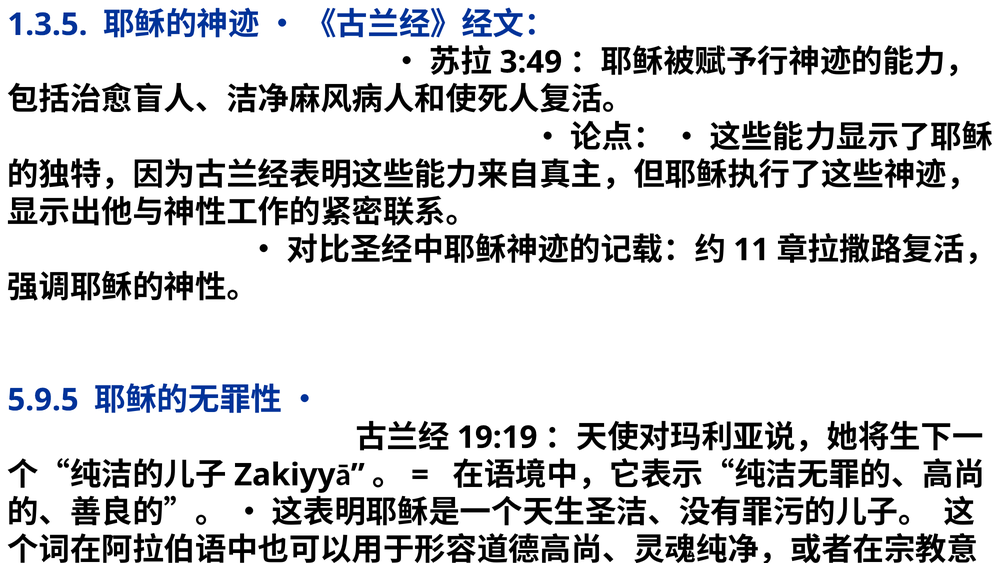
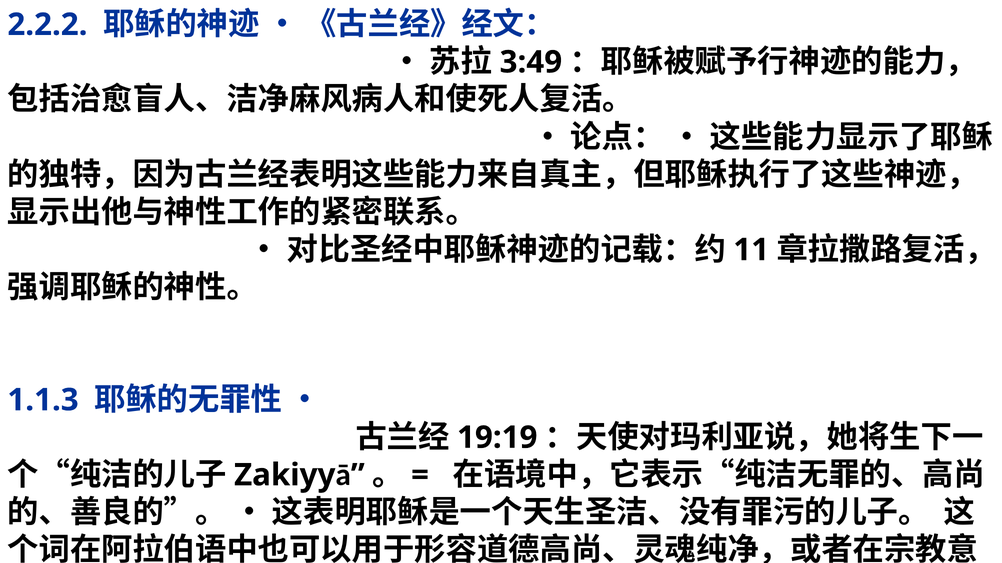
1.3.5: 1.3.5 -> 2.2.2
5.9.5: 5.9.5 -> 1.1.3
